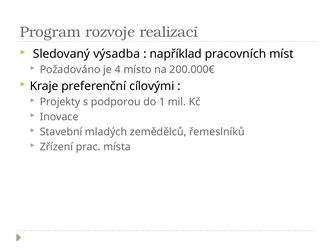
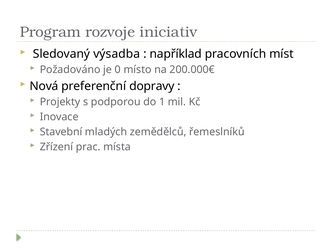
realizací: realizací -> iniciativ
4: 4 -> 0
Kraje: Kraje -> Nová
cílovými: cílovými -> dopravy
